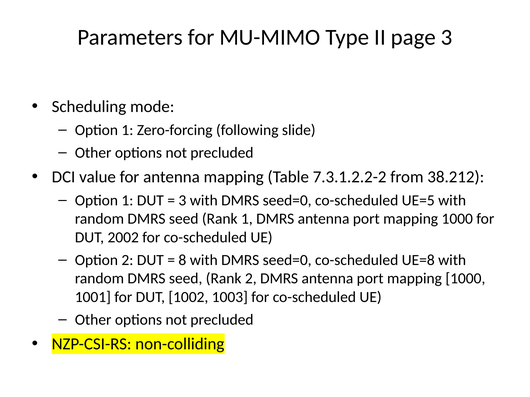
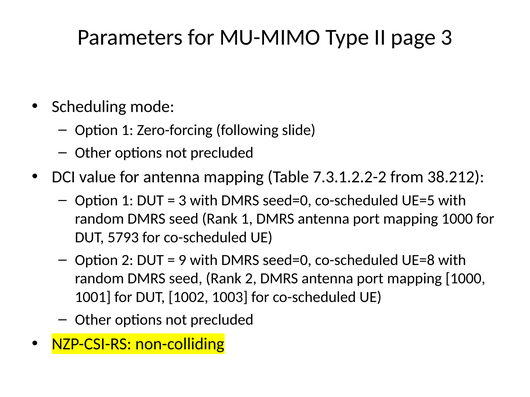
2002: 2002 -> 5793
8: 8 -> 9
